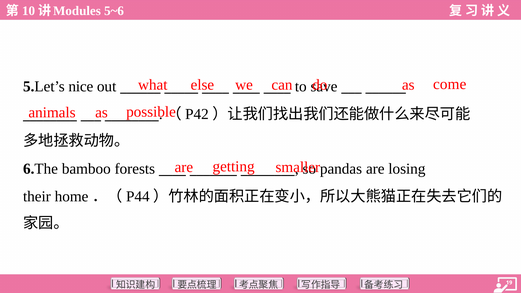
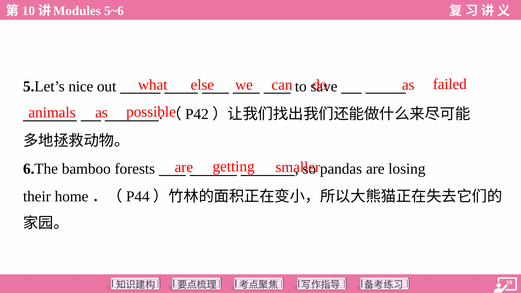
come: come -> failed
